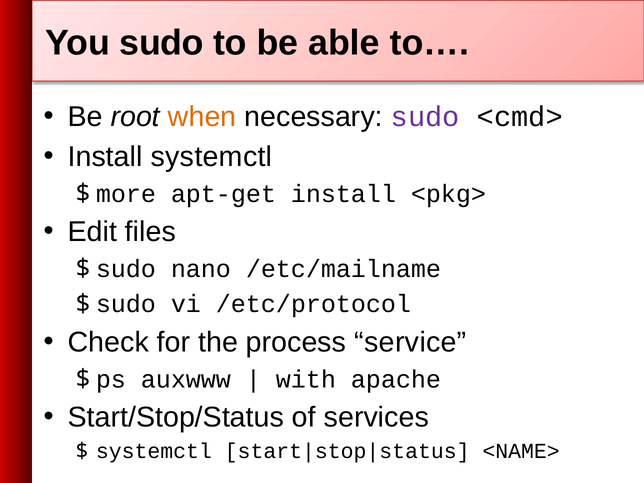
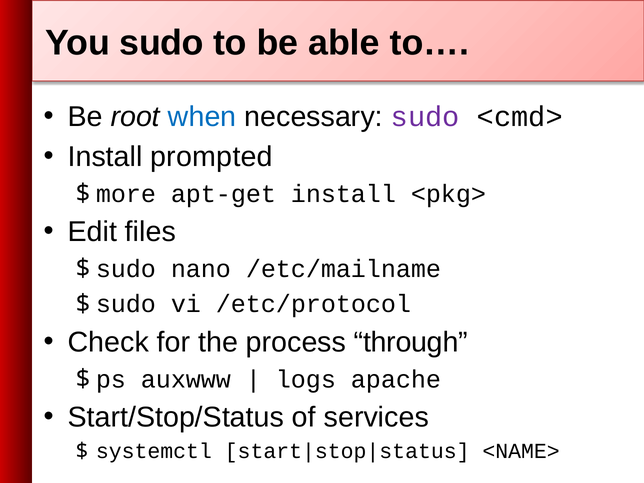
when colour: orange -> blue
Install systemctl: systemctl -> prompted
service: service -> through
with: with -> logs
